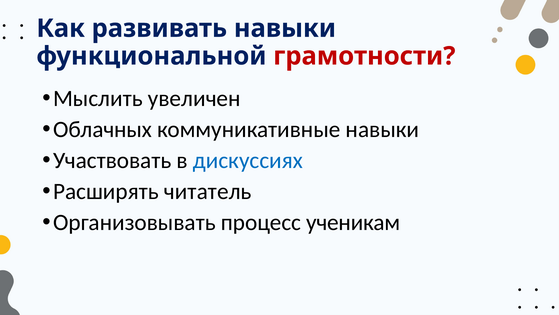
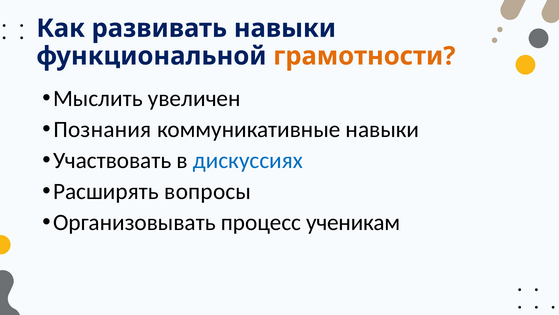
грамотности colour: red -> orange
Облачных: Облачных -> Познания
читатель: читатель -> вопросы
